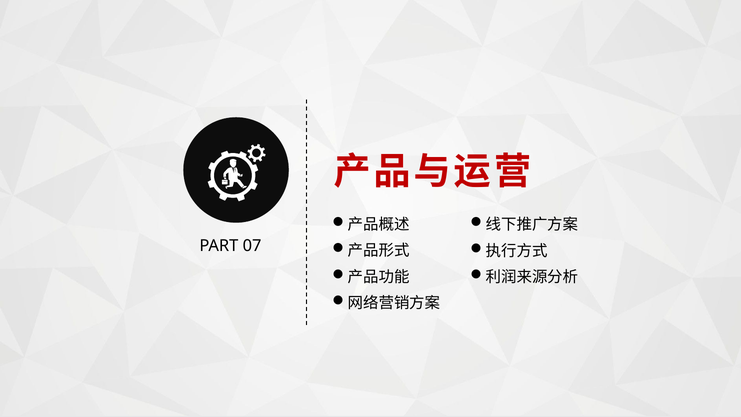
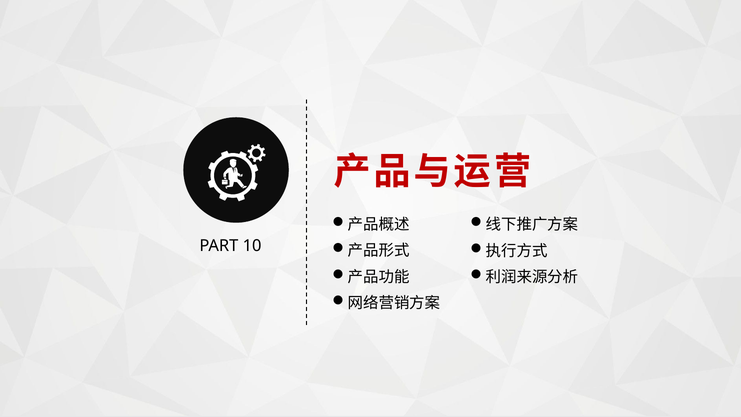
07: 07 -> 10
